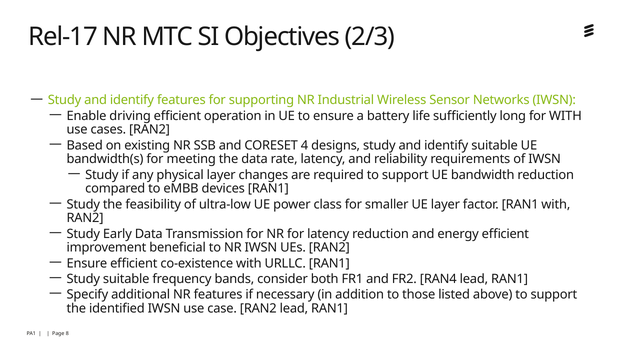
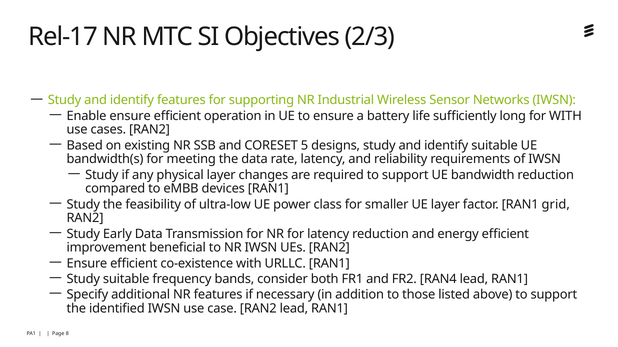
Enable driving: driving -> ensure
4: 4 -> 5
RAN1 with: with -> grid
